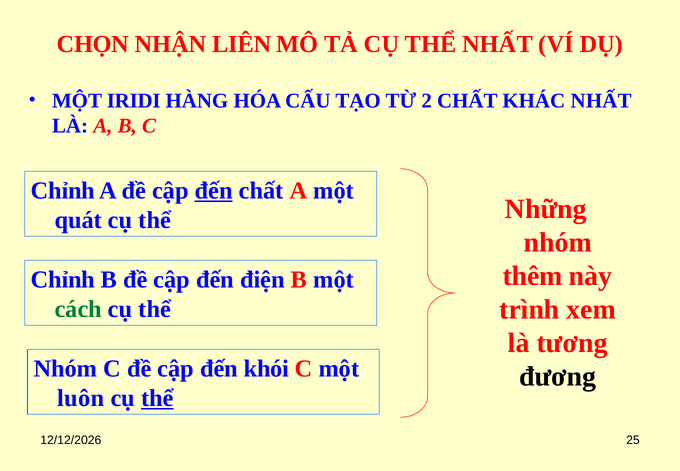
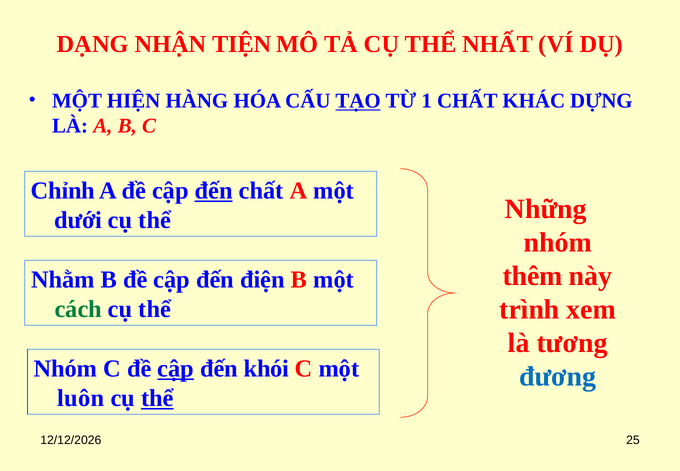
CHỌN: CHỌN -> DẠNG
LIÊN: LIÊN -> TIỆN
IRIDI: IRIDI -> HIỆN
TẠO underline: none -> present
2: 2 -> 1
KHÁC NHẤT: NHẤT -> DỰNG
quát: quát -> dưới
Chỉnh at (63, 280): Chỉnh -> Nhằm
cập at (176, 369) underline: none -> present
đương colour: black -> blue
